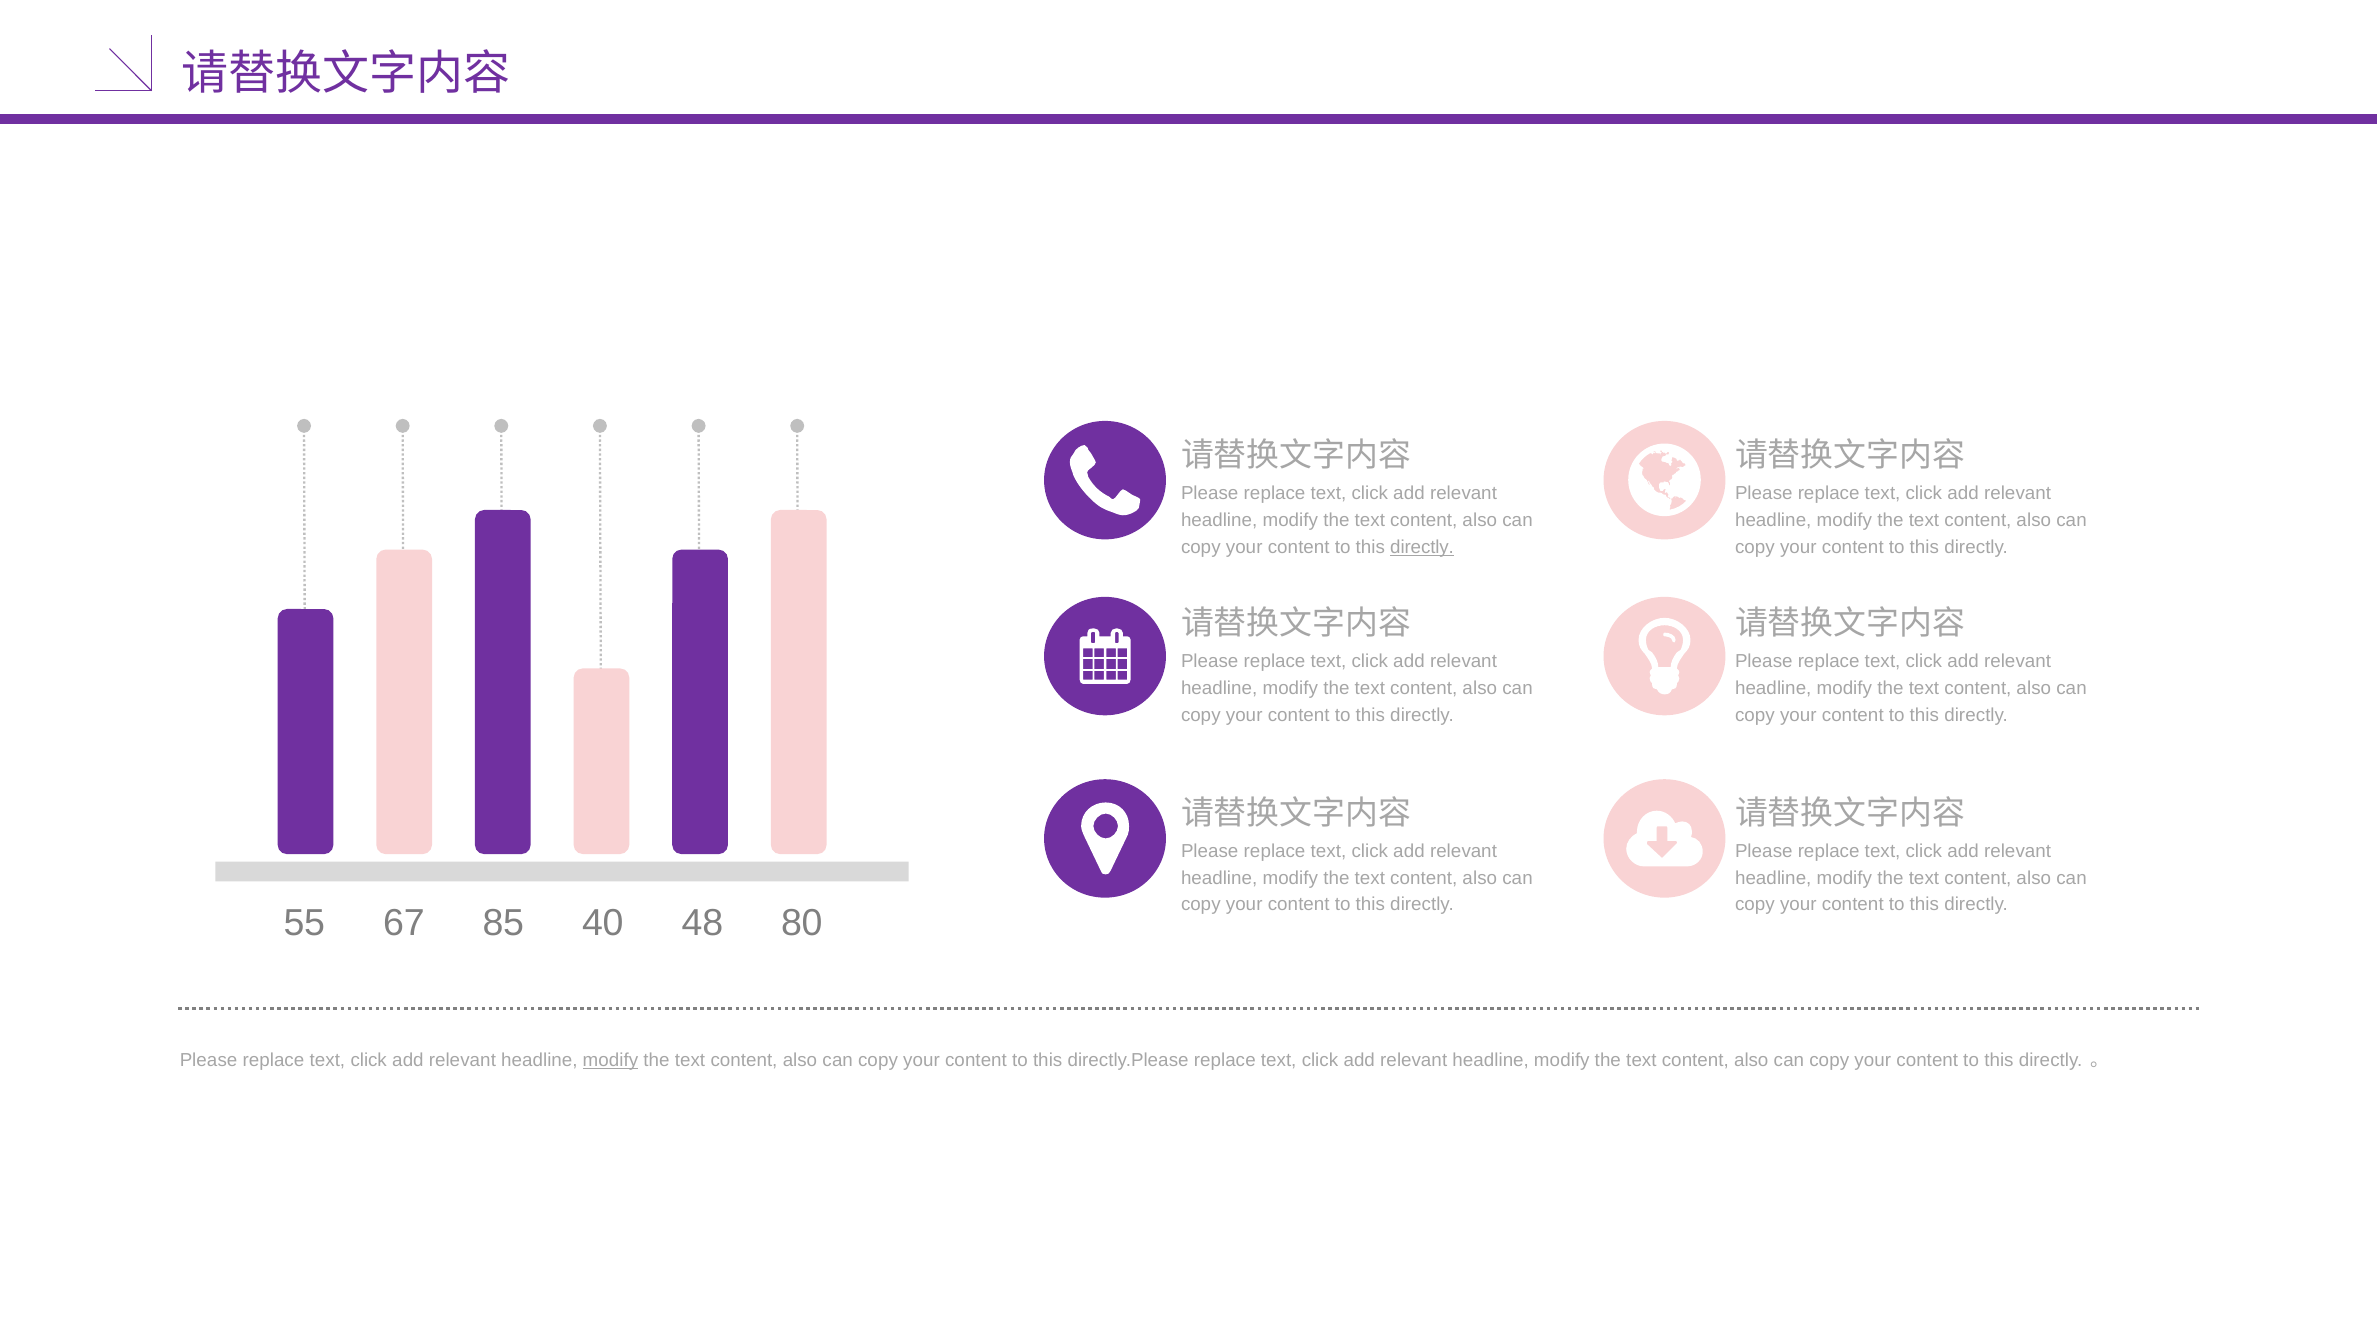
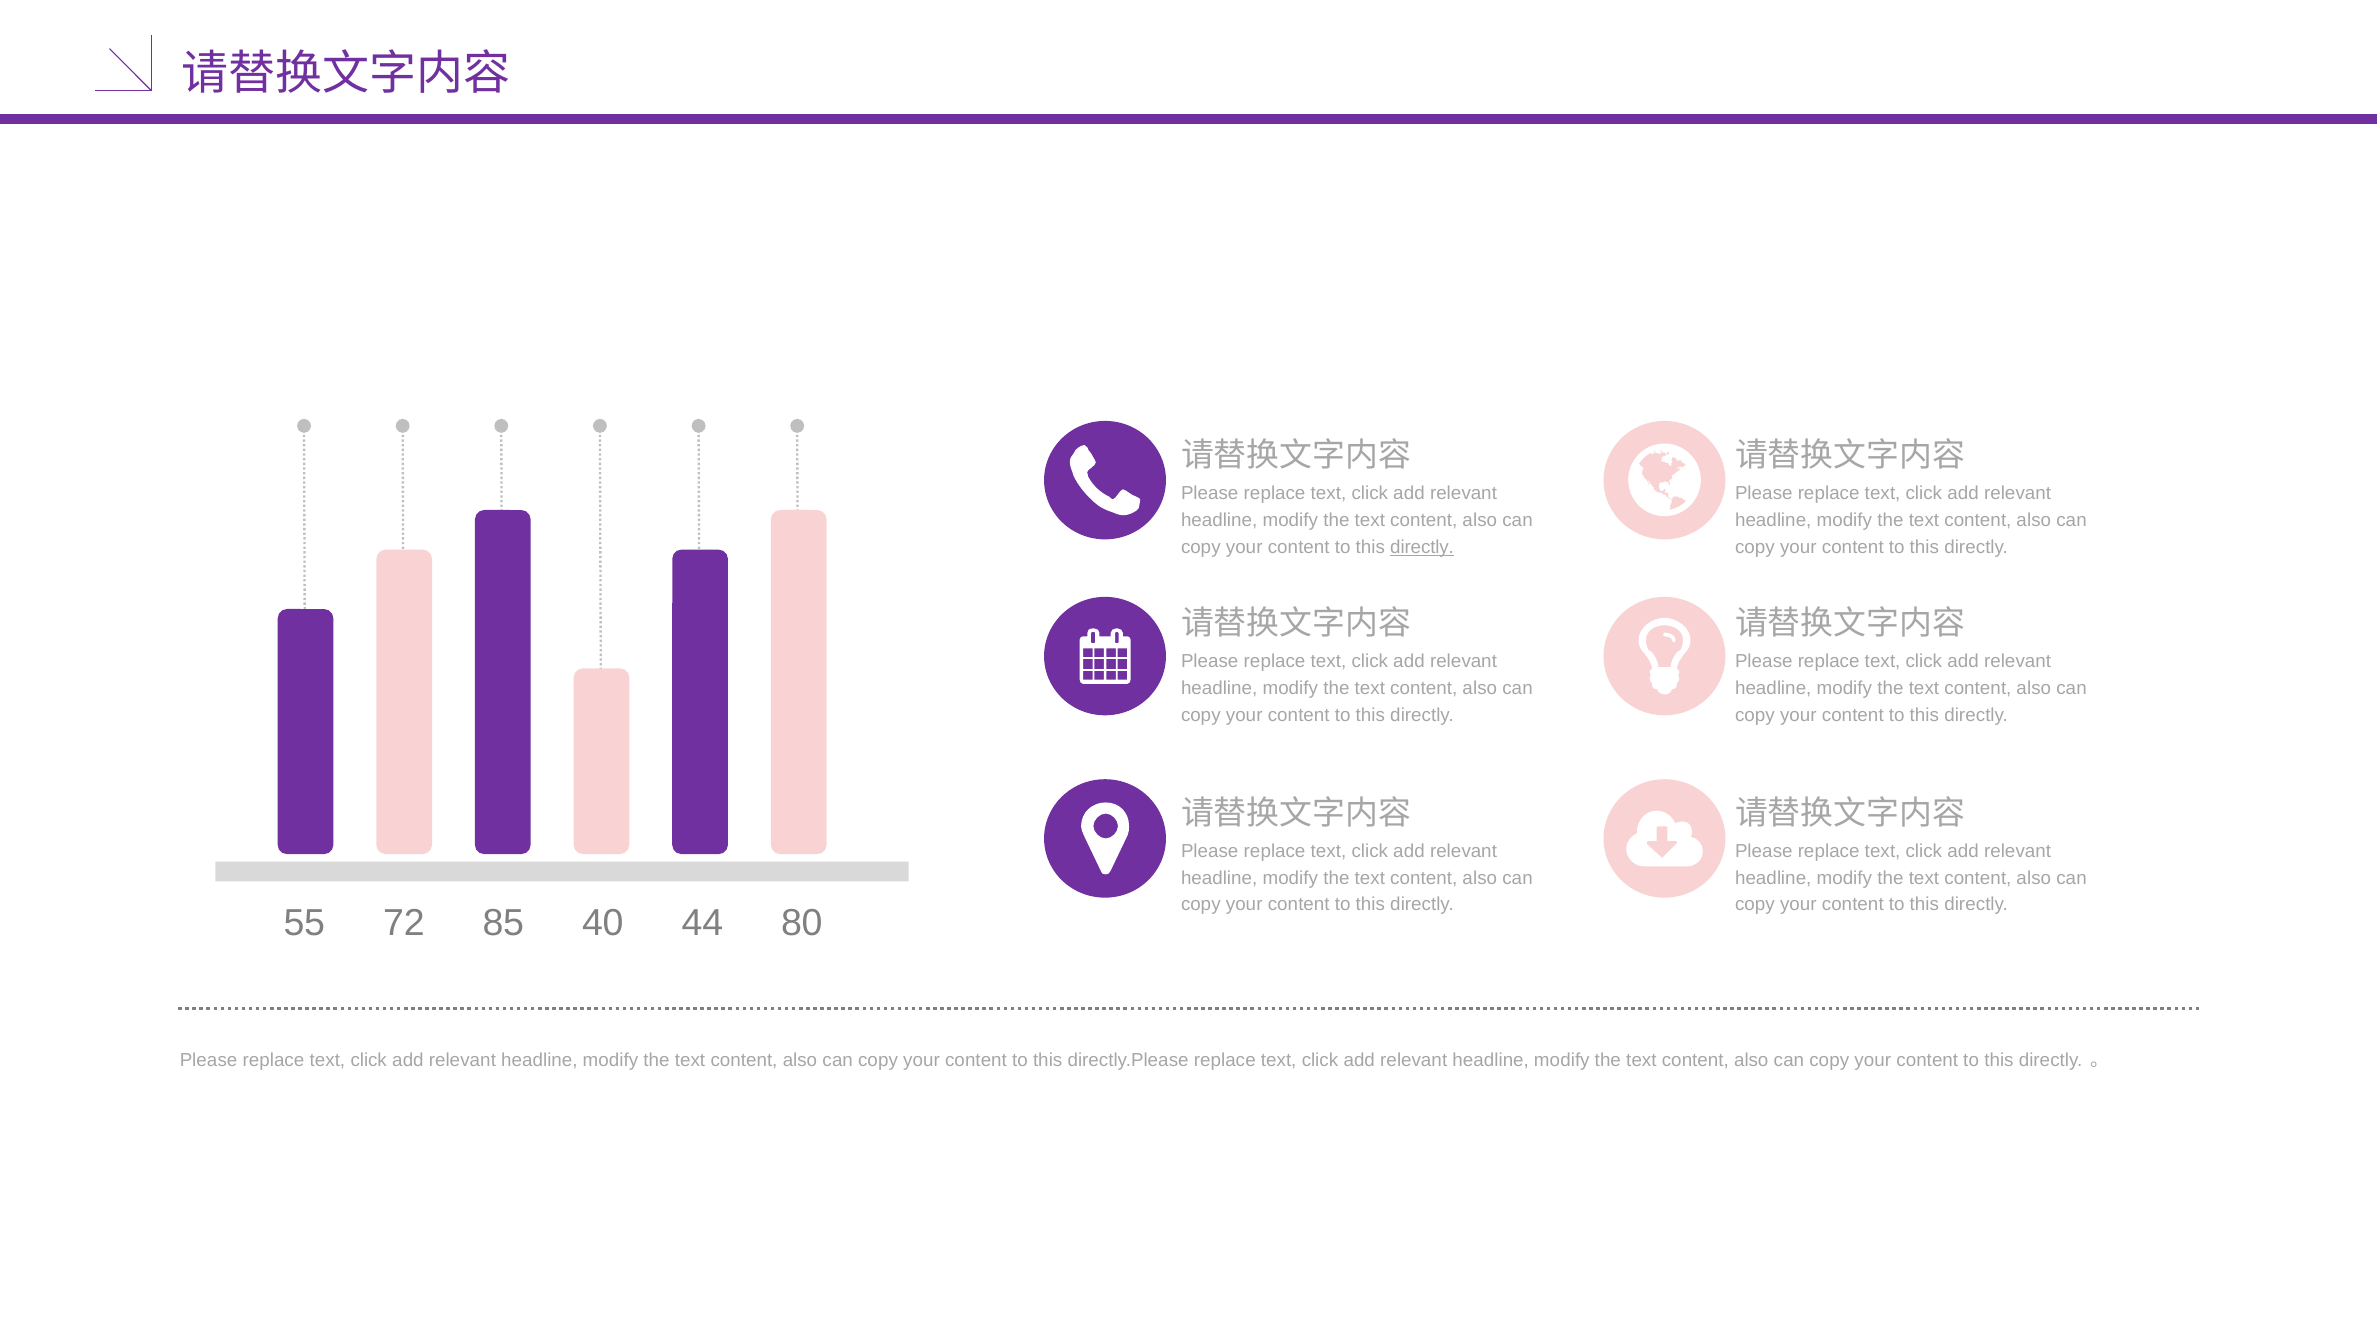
67: 67 -> 72
48: 48 -> 44
modify at (610, 1060) underline: present -> none
